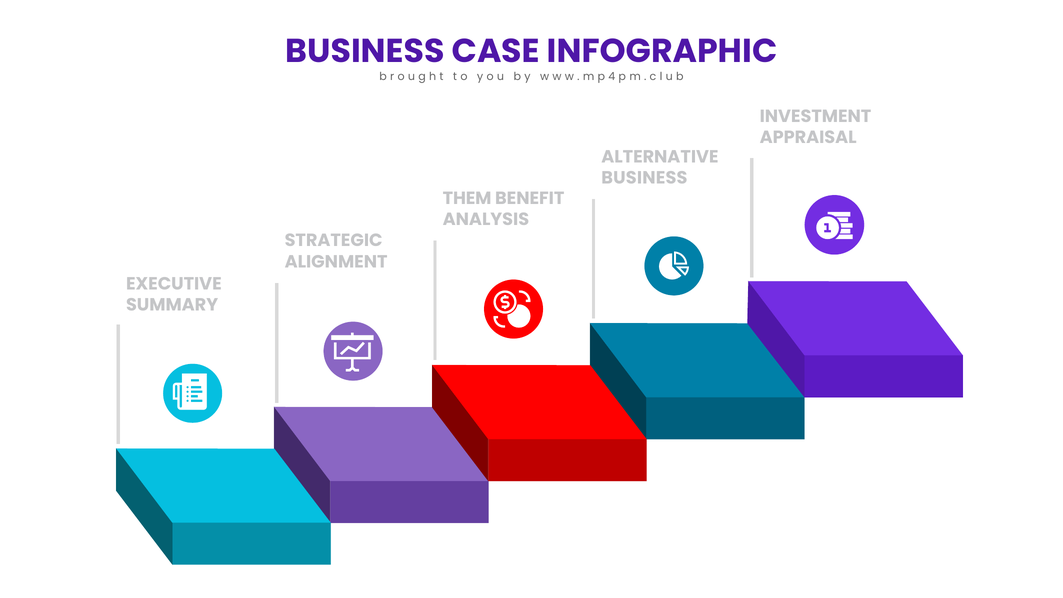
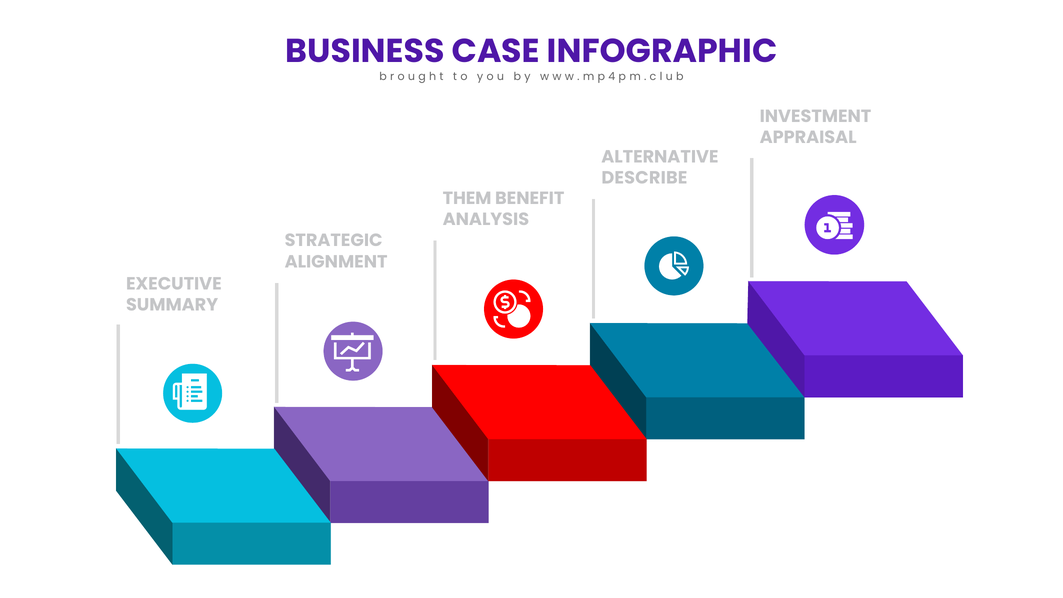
BUSINESS at (644, 178): BUSINESS -> DESCRIBE
